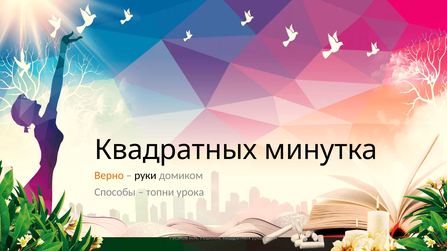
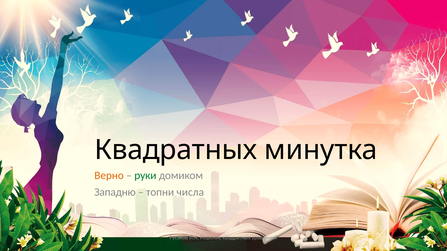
руки colour: black -> green
Способы: Способы -> Западню
урока: урока -> числа
